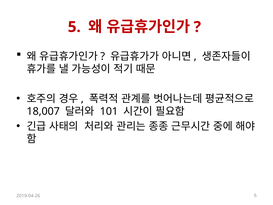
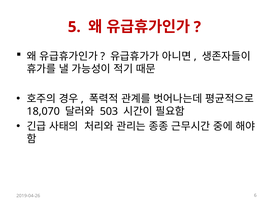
18,007: 18,007 -> 18,070
101: 101 -> 503
